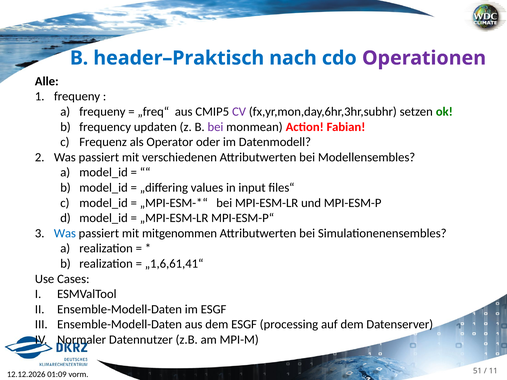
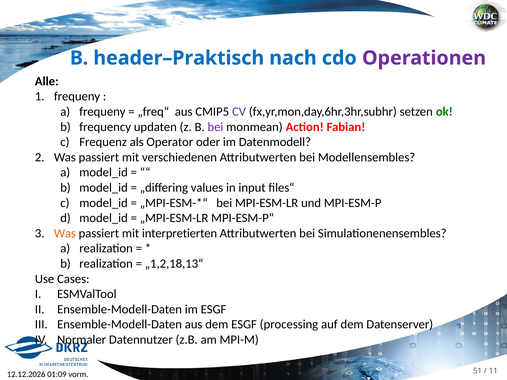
Was at (65, 233) colour: blue -> orange
mitgenommen: mitgenommen -> interpretierten
„1,6,61,41“: „1,6,61,41“ -> „1,2,18,13“
